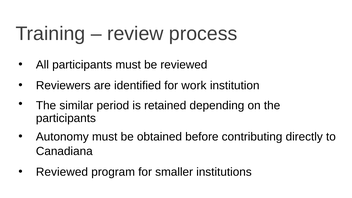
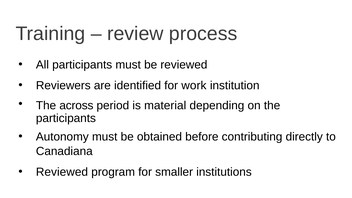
similar: similar -> across
retained: retained -> material
